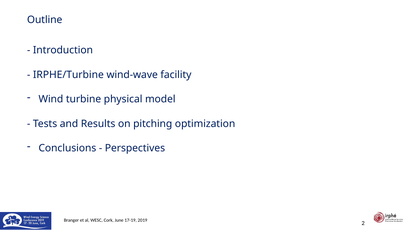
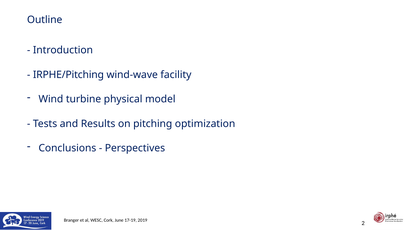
IRPHE/Turbine: IRPHE/Turbine -> IRPHE/Pitching
